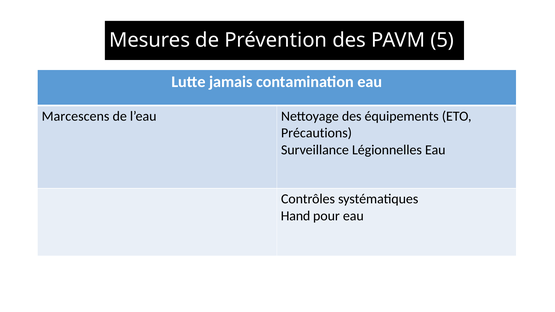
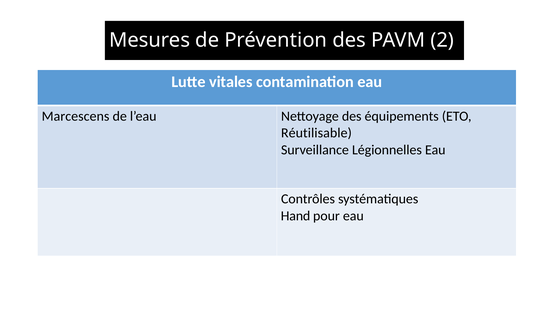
5: 5 -> 2
jamais: jamais -> vitales
Précautions: Précautions -> Réutilisable
